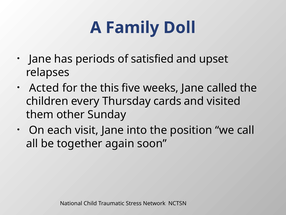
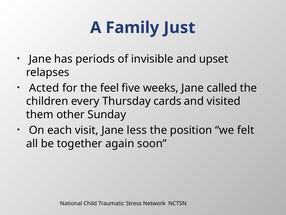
Doll: Doll -> Just
satisfied: satisfied -> invisible
this: this -> feel
into: into -> less
call: call -> felt
